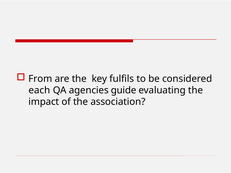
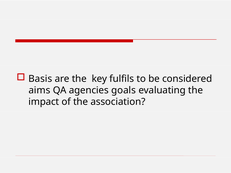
From: From -> Basis
each: each -> aims
guide: guide -> goals
